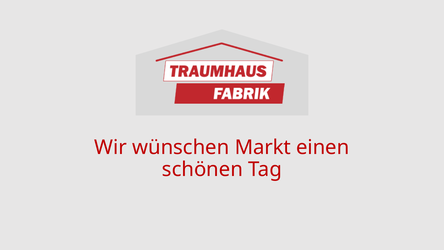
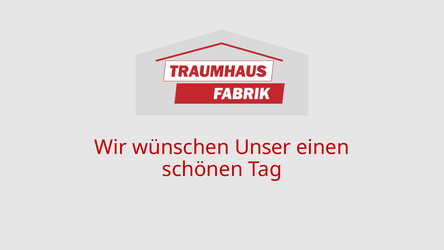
Markt: Markt -> Unser
